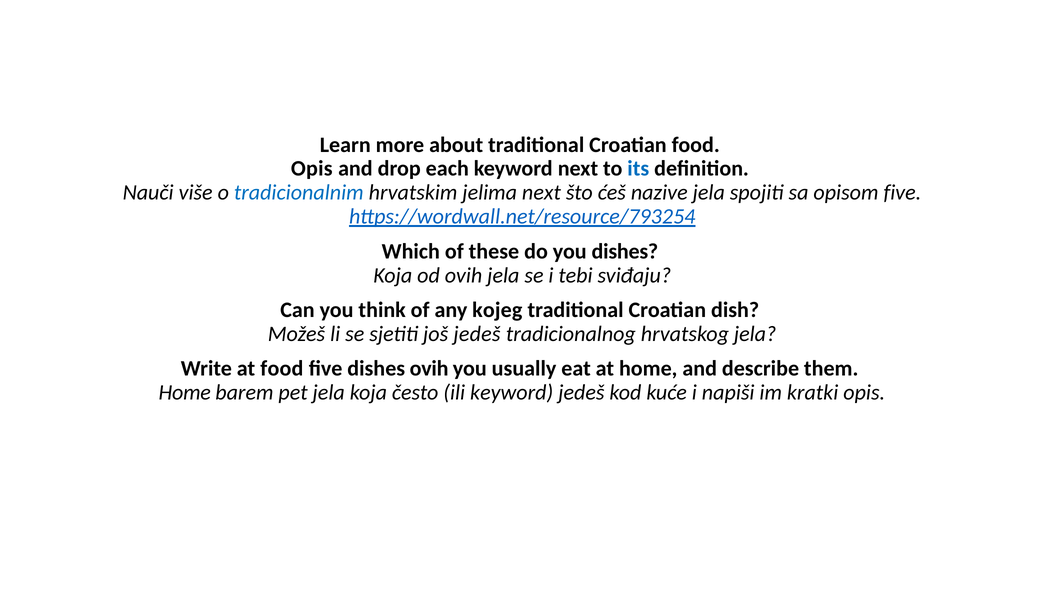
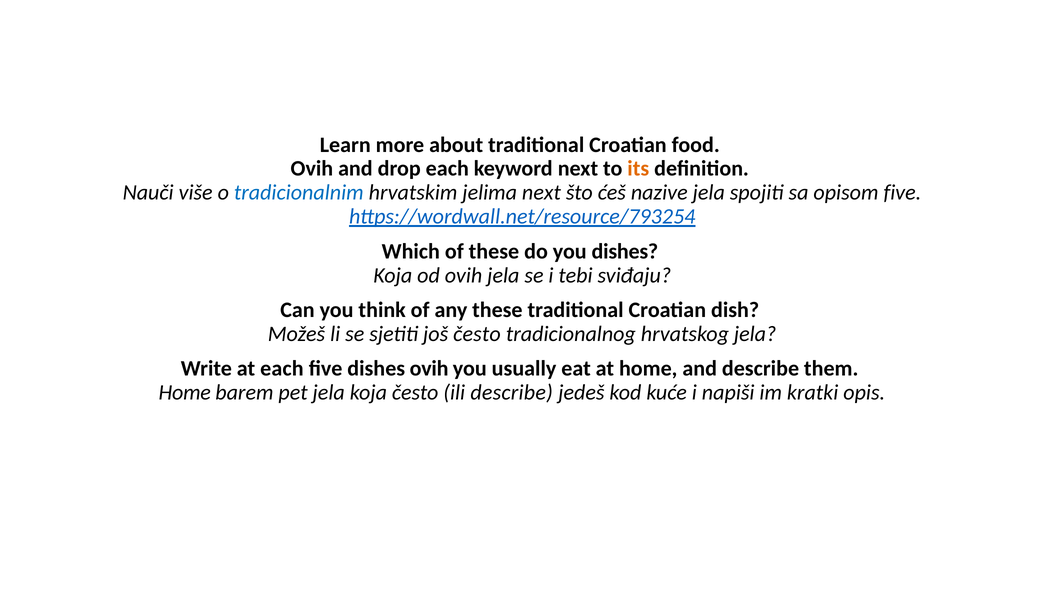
Opis at (312, 169): Opis -> Ovih
its colour: blue -> orange
any kojeg: kojeg -> these
još jedeš: jedeš -> često
at food: food -> each
ili keyword: keyword -> describe
